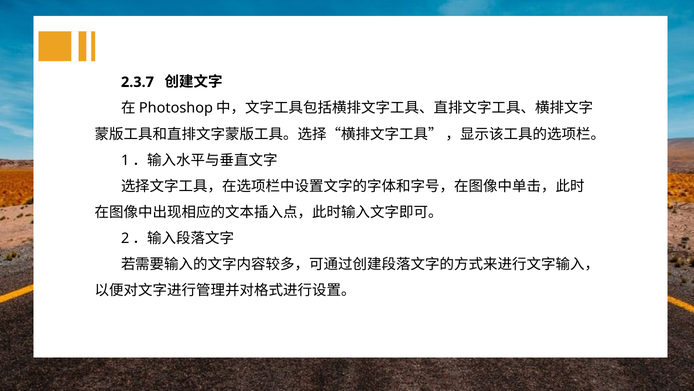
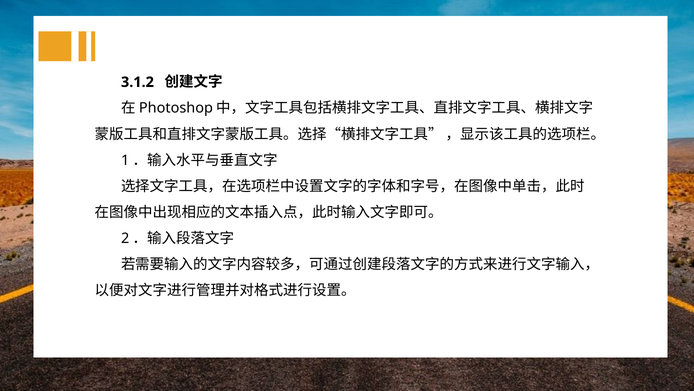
2.3.7: 2.3.7 -> 3.1.2
